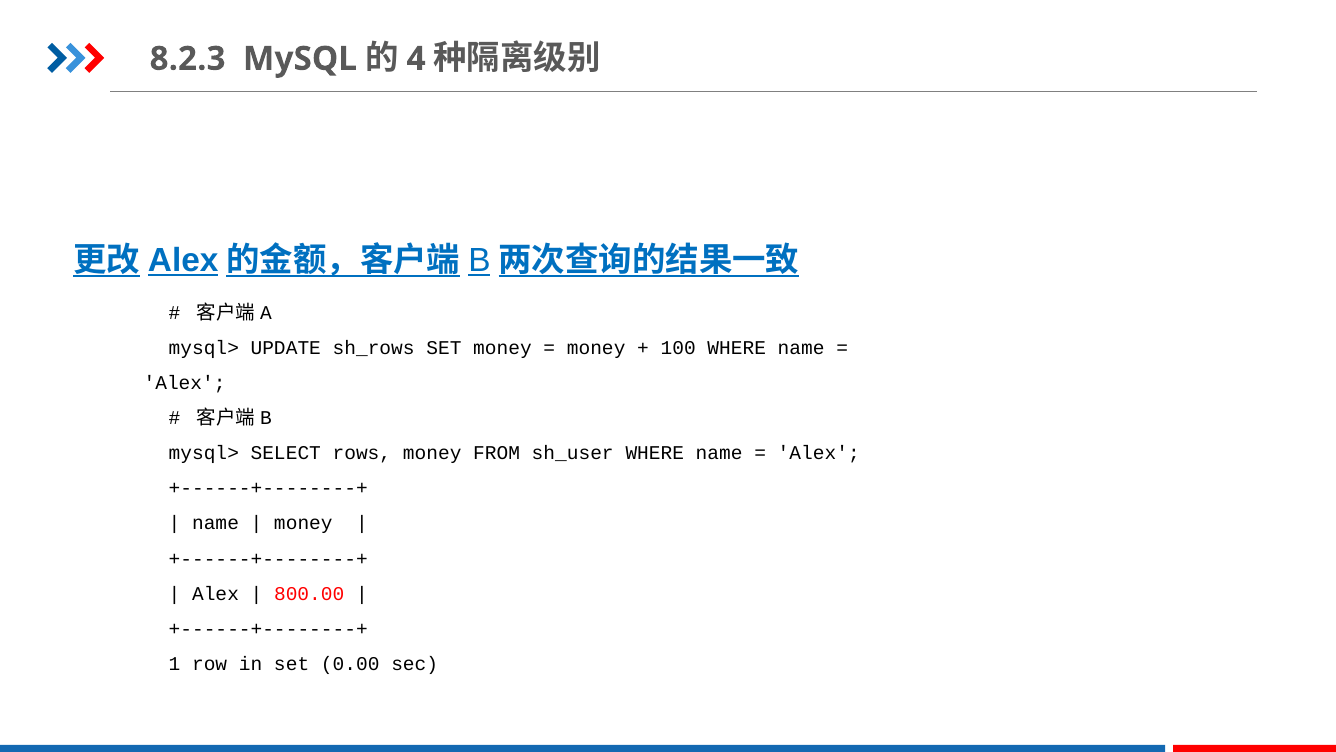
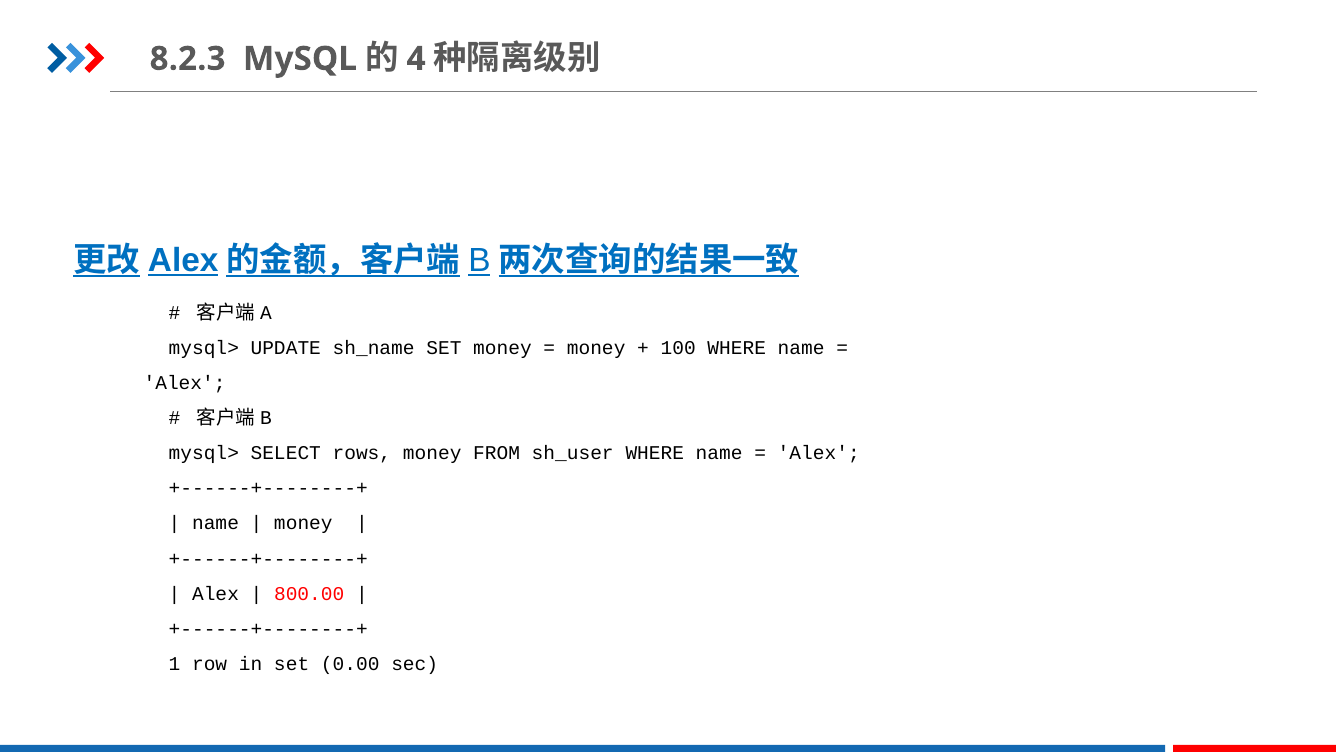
sh_rows: sh_rows -> sh_name
